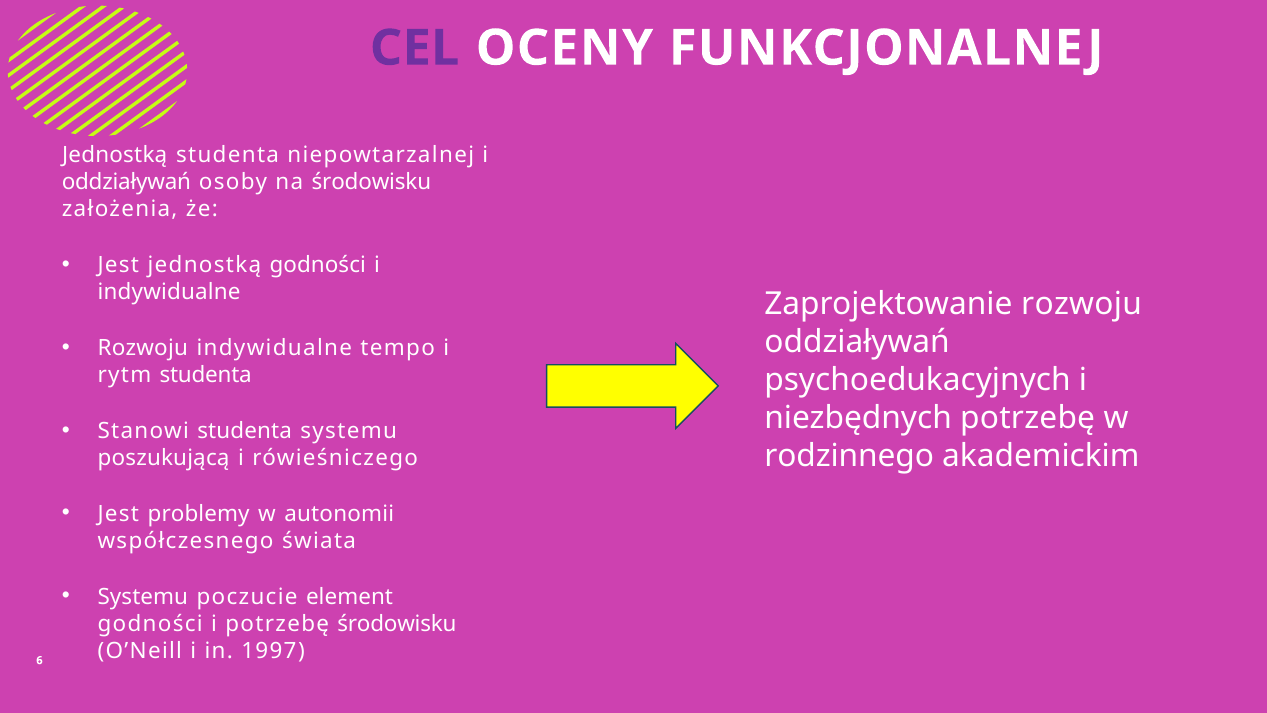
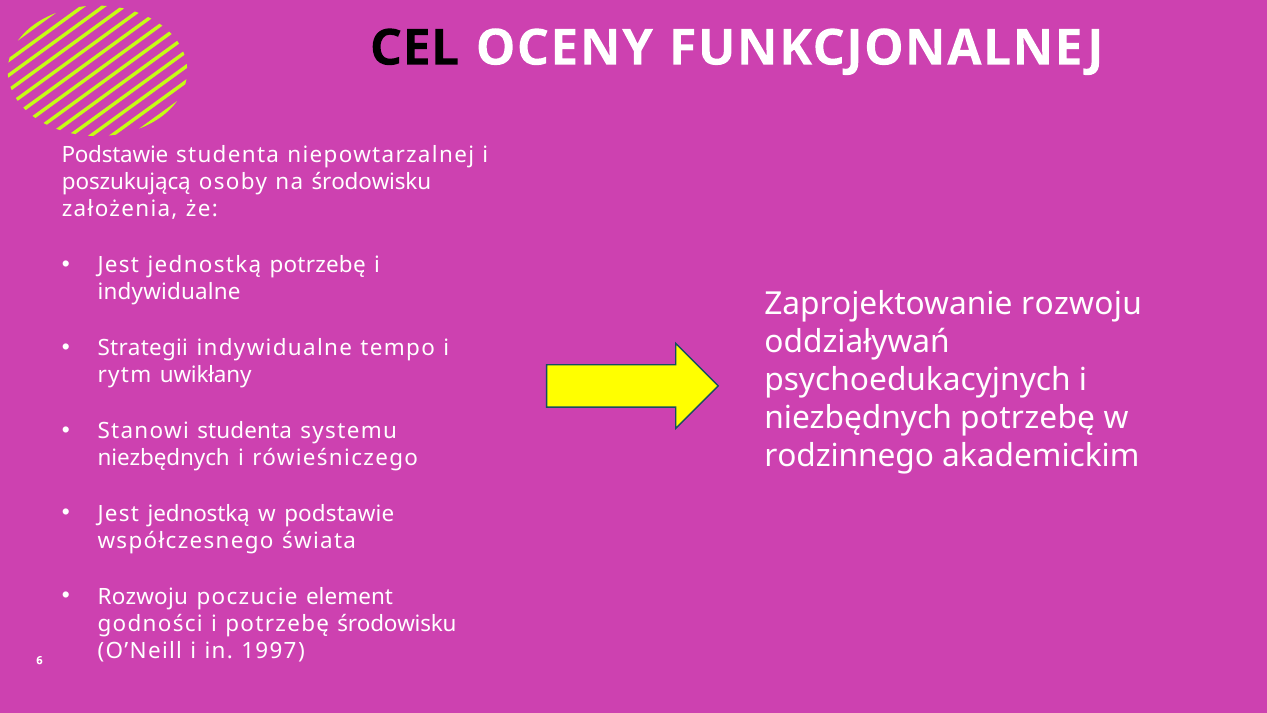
CEL colour: purple -> black
Jednostką at (115, 155): Jednostką -> Podstawie
oddziaływań at (126, 182): oddziaływań -> poszukującą
jednostką godności: godności -> potrzebę
Rozwoju at (143, 348): Rozwoju -> Strategii
rytm studenta: studenta -> uwikłany
poszukującą at (164, 458): poszukującą -> niezbędnych
problemy at (199, 514): problemy -> jednostką
w autonomii: autonomii -> podstawie
Systemu at (143, 596): Systemu -> Rozwoju
